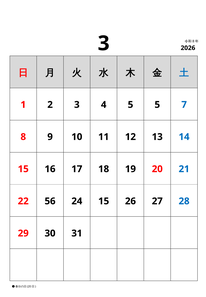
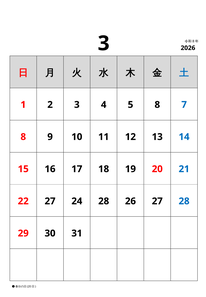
5 5: 5 -> 8
22 56: 56 -> 27
24 15: 15 -> 28
